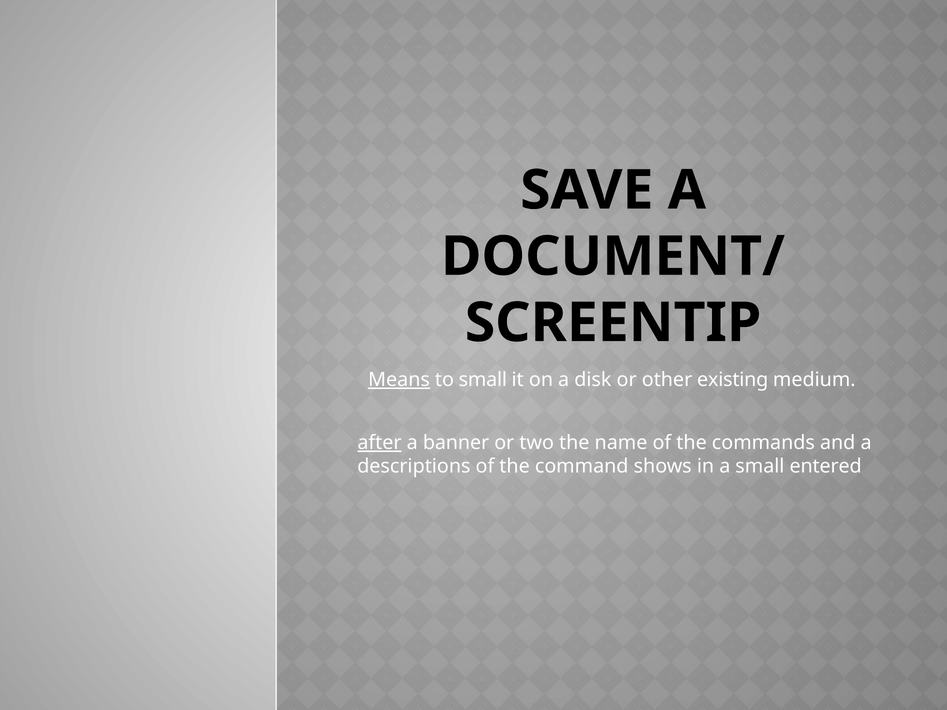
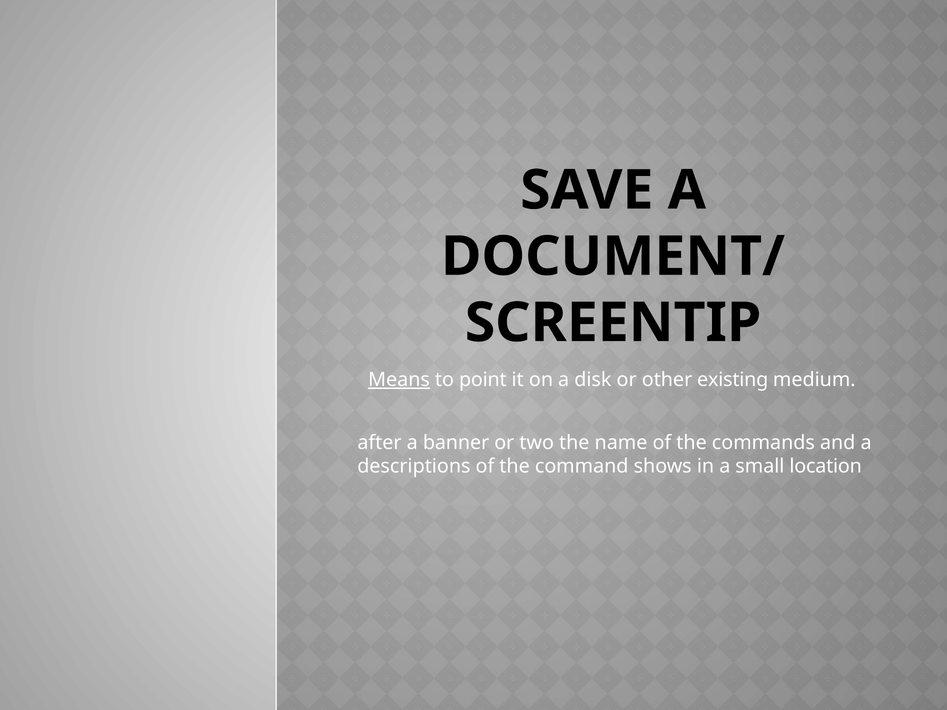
to small: small -> point
after underline: present -> none
entered: entered -> location
